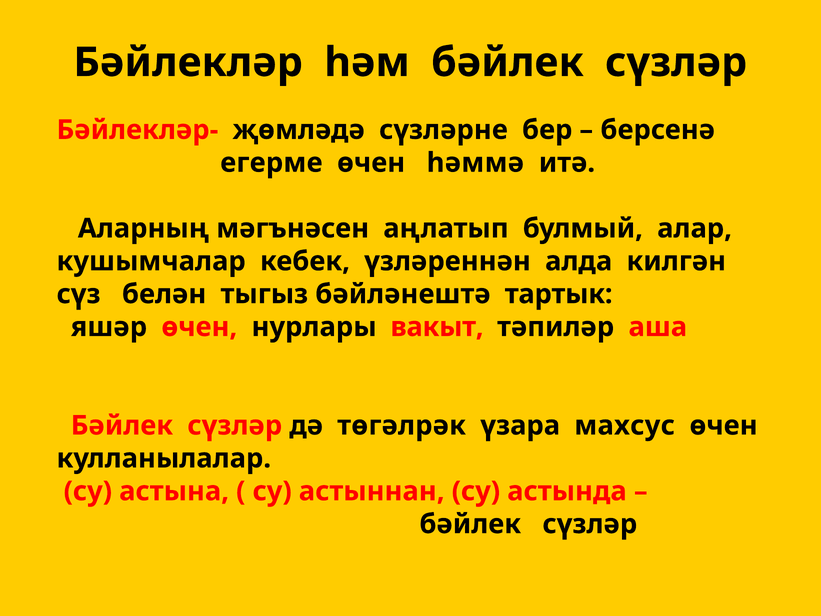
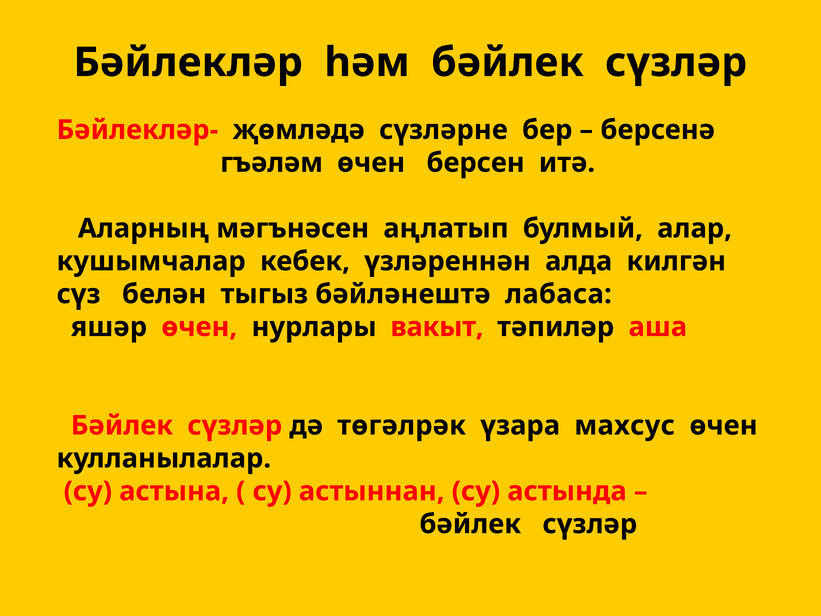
егерме: егерме -> гъәләм
һәммә: һәммә -> берсен
тартык: тартык -> лабаса
